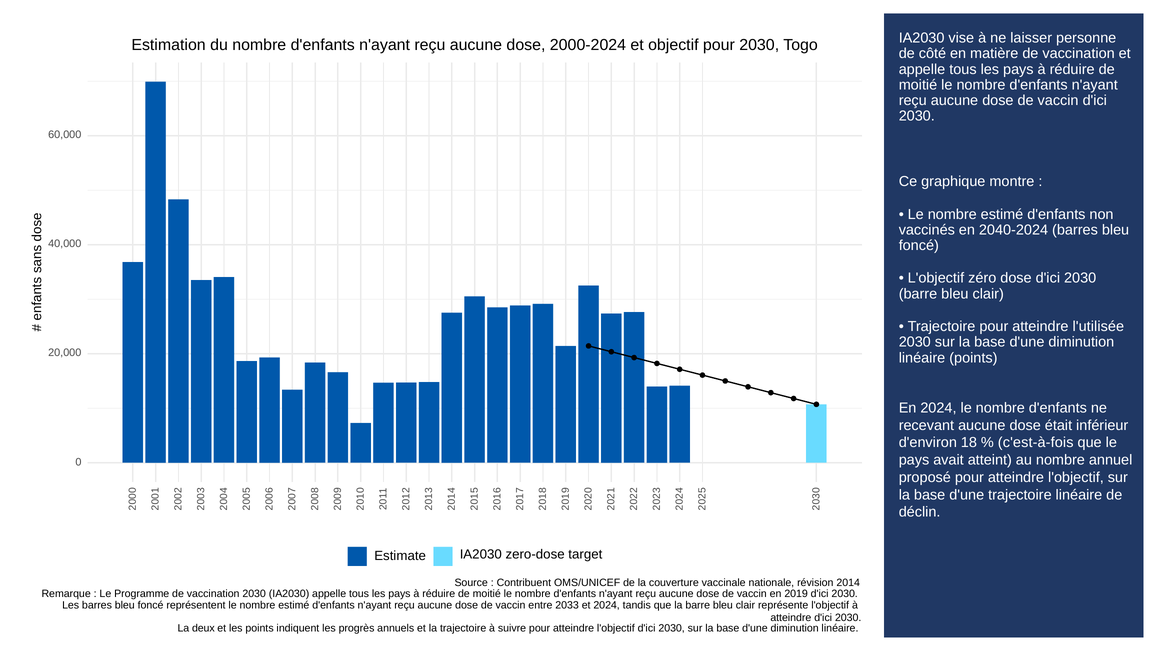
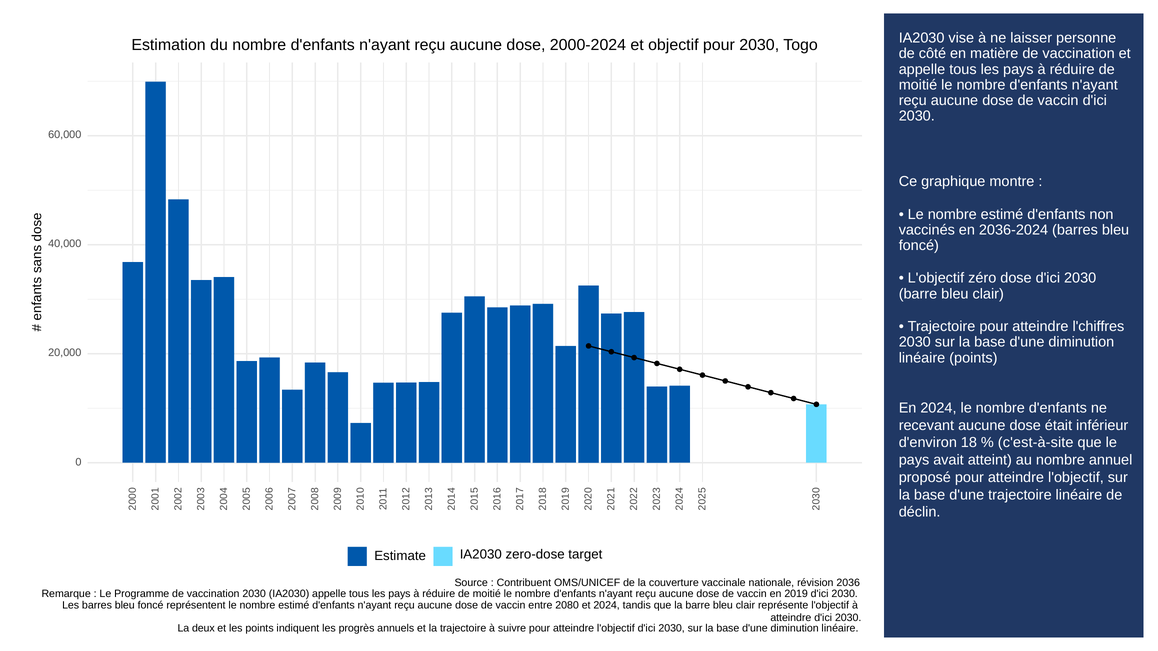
2040-2024: 2040-2024 -> 2036-2024
l'utilisée: l'utilisée -> l'chiffres
c'est-à-fois: c'est-à-fois -> c'est-à-site
2014: 2014 -> 2036
2033: 2033 -> 2080
